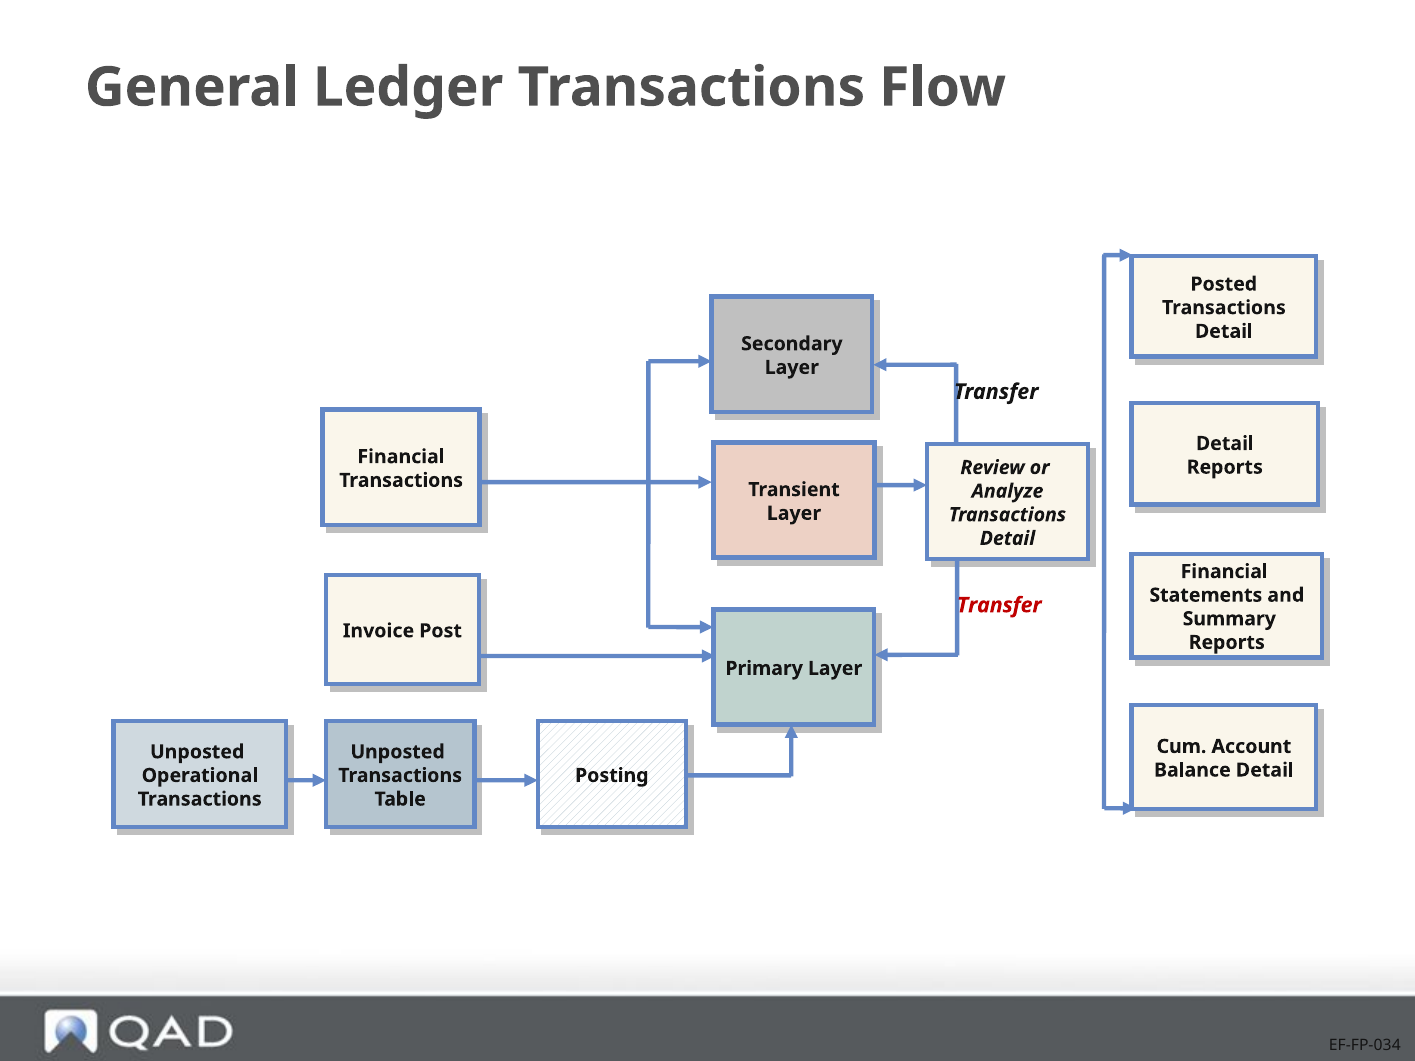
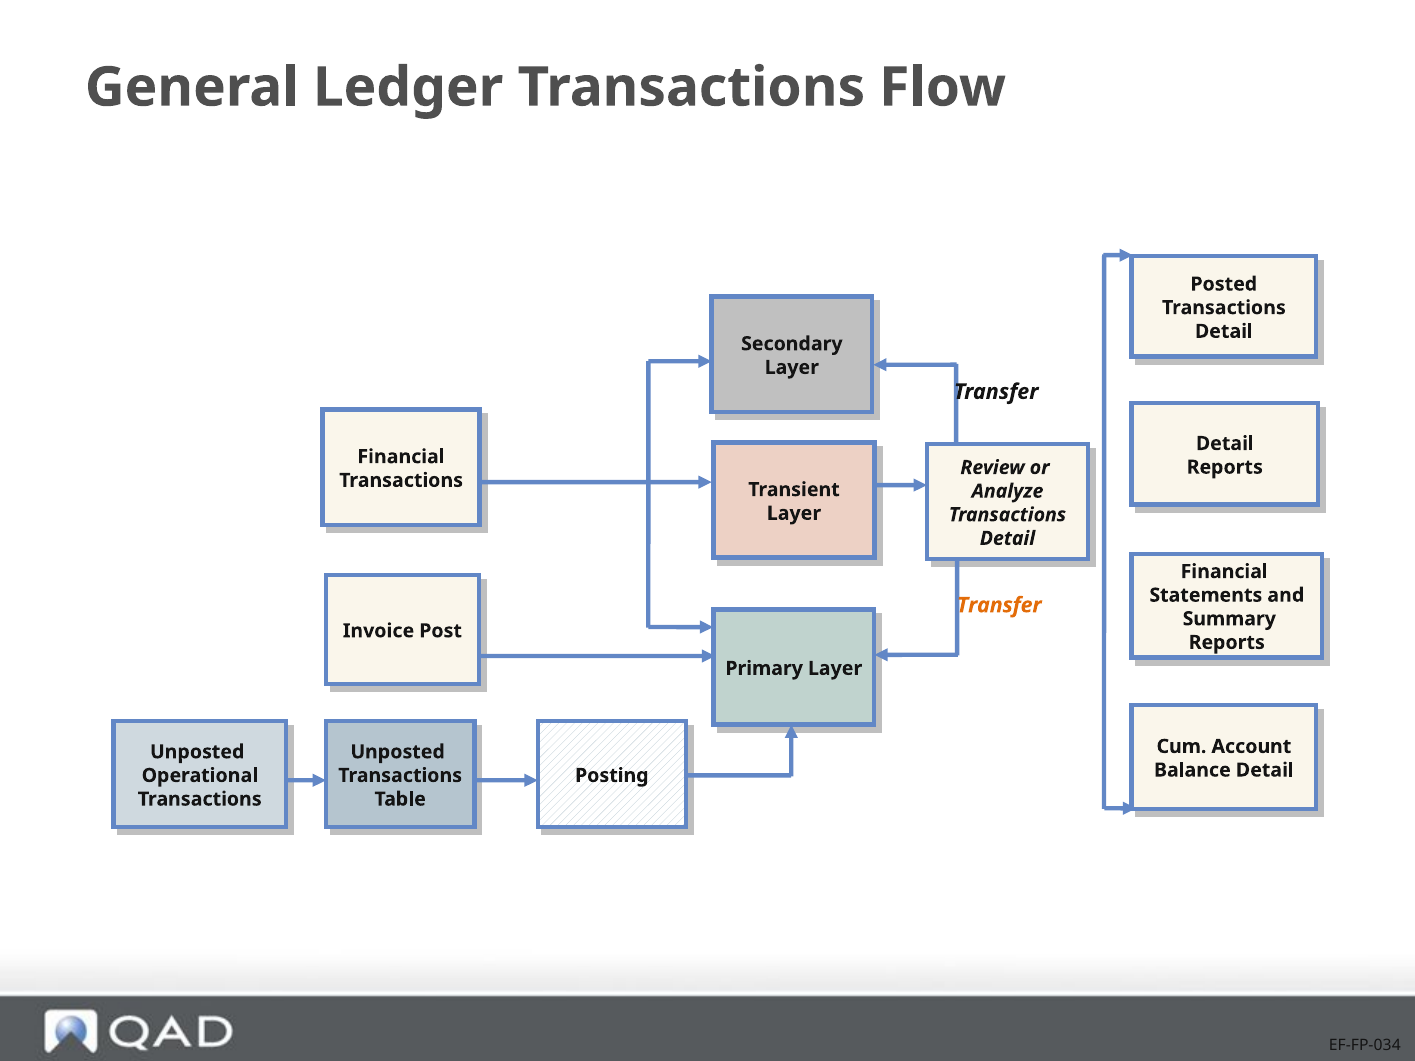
Transfer at (999, 605) colour: red -> orange
